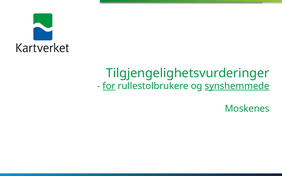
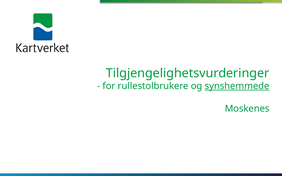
for underline: present -> none
